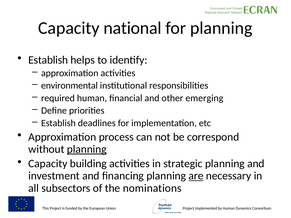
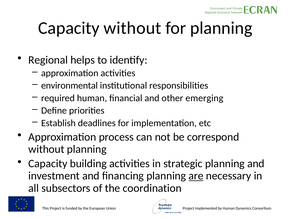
Capacity national: national -> without
Establish at (48, 60): Establish -> Regional
planning at (87, 149) underline: present -> none
nominations: nominations -> coordination
